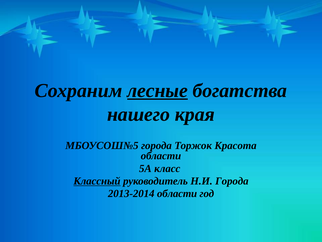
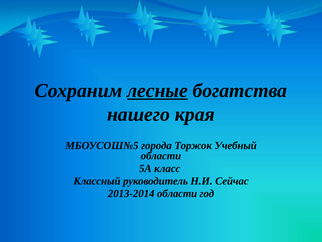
Красота: Красота -> Учебный
Классный underline: present -> none
Н.И Города: Города -> Сейчас
